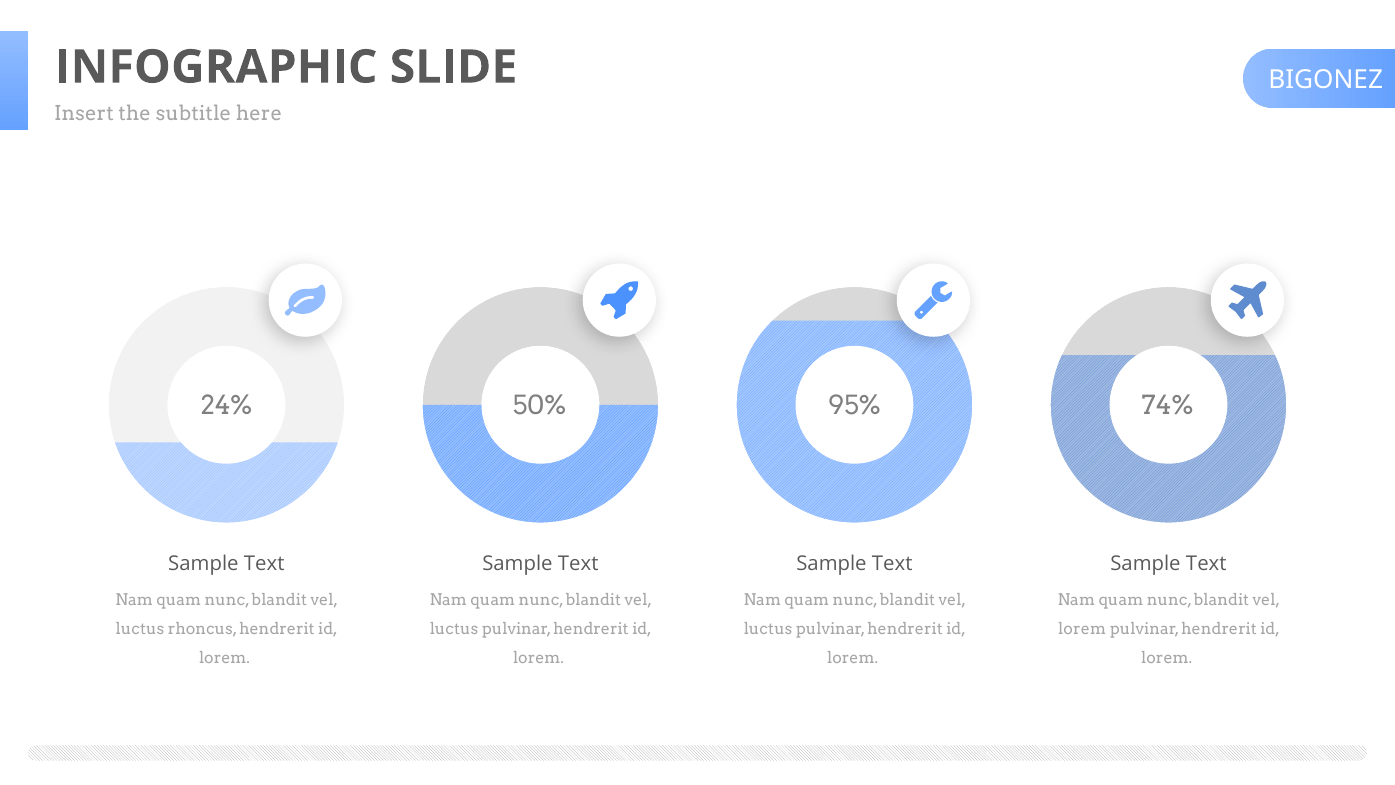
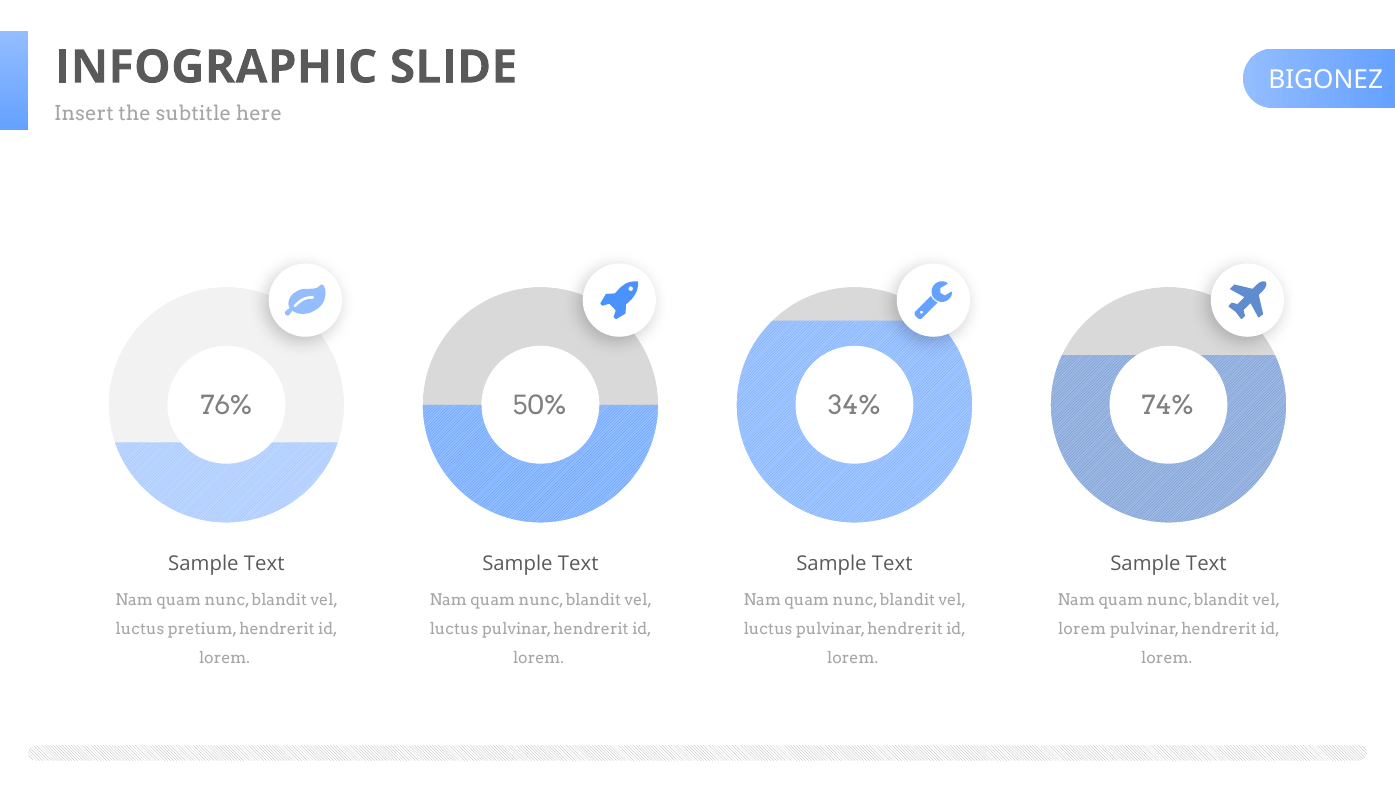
24%: 24% -> 76%
95%: 95% -> 34%
rhoncus: rhoncus -> pretium
